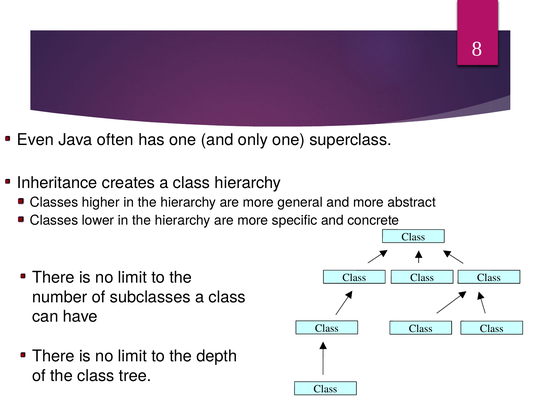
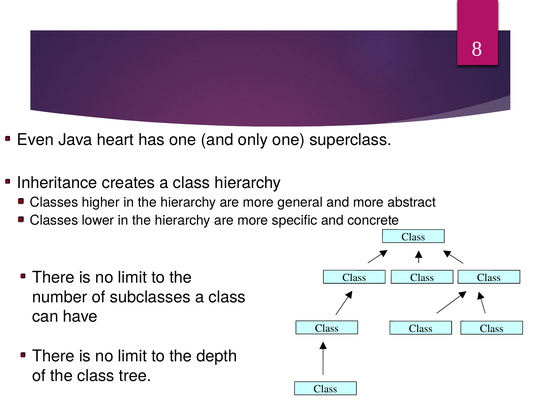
often: often -> heart
